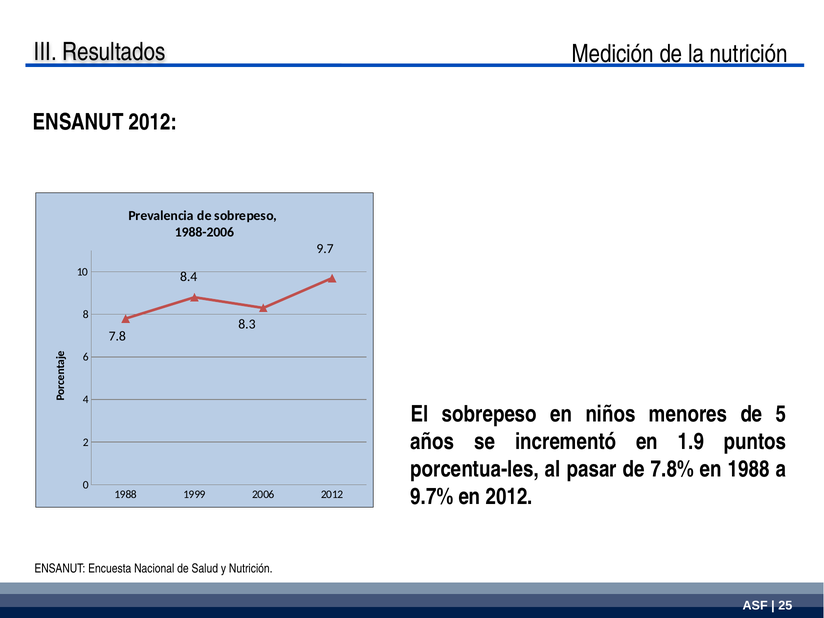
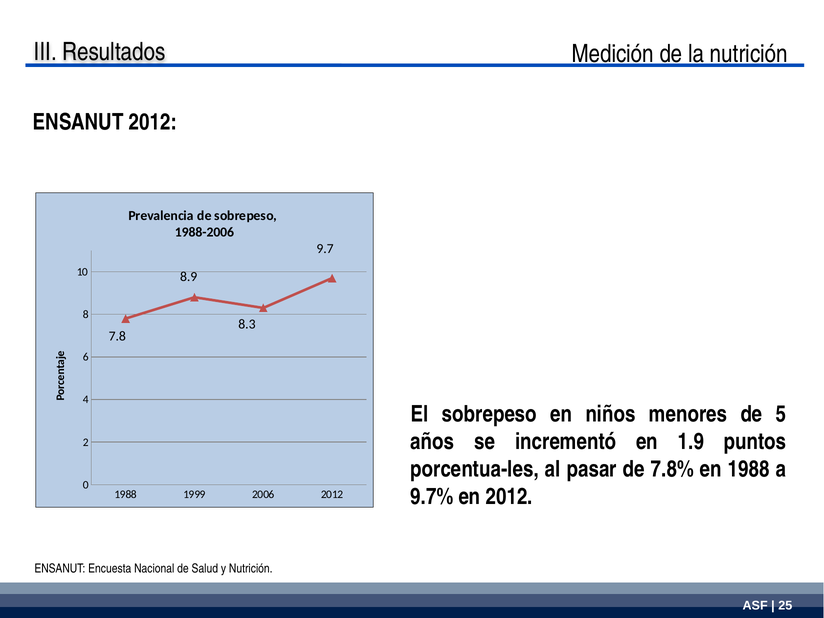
8.4: 8.4 -> 8.9
